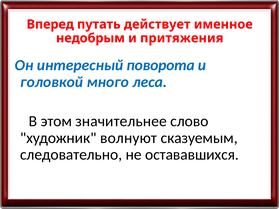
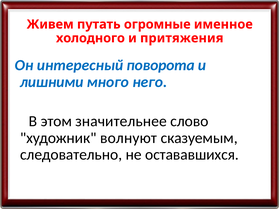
Вперед: Вперед -> Живем
действует: действует -> огромные
недобрым: недобрым -> холодного
головкой: головкой -> лишними
леса: леса -> него
